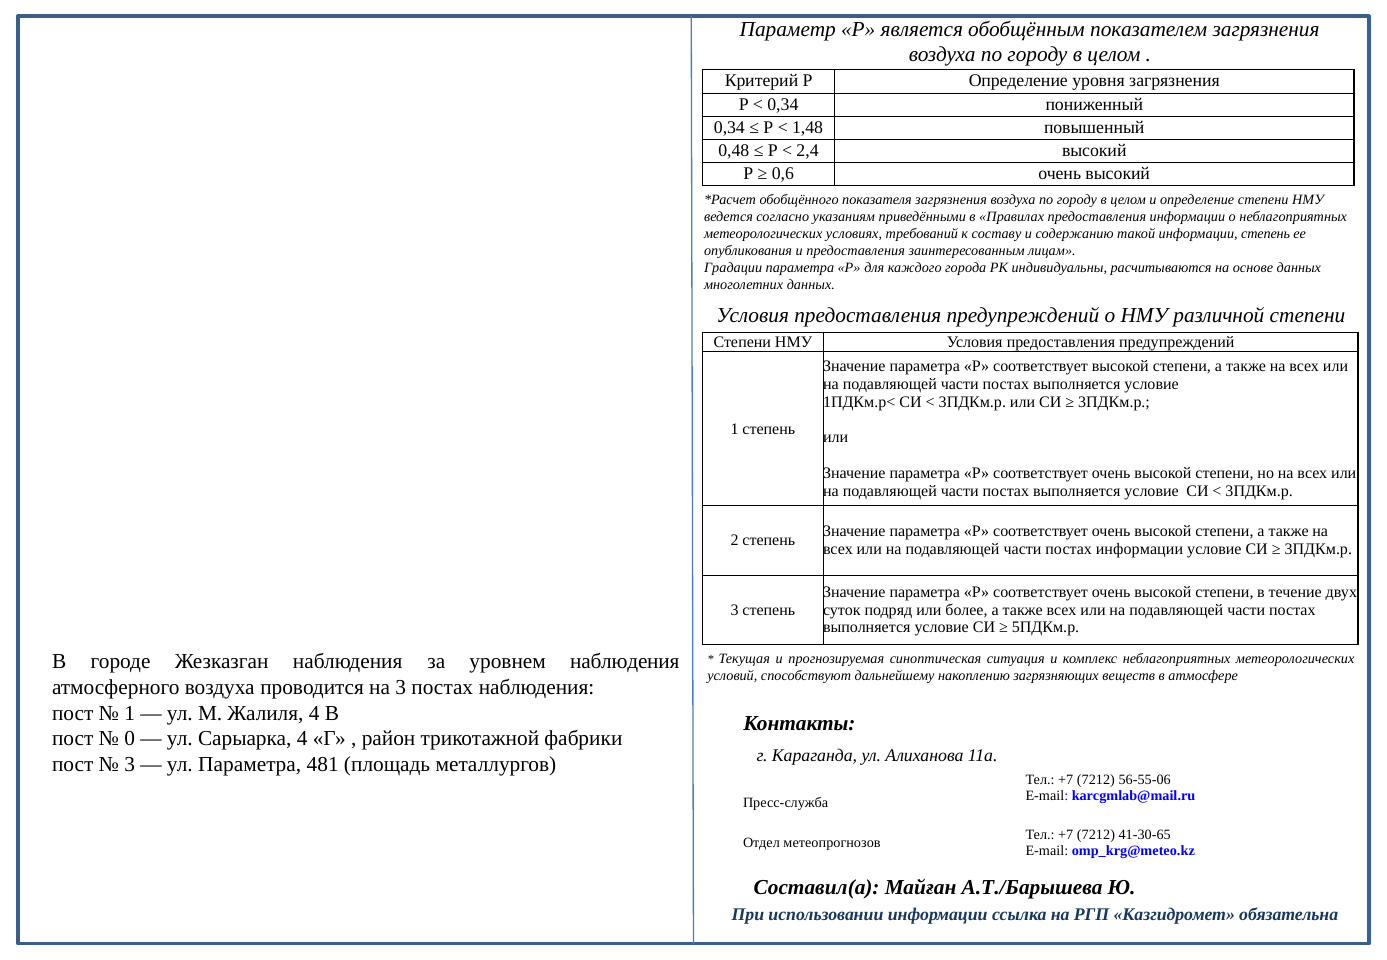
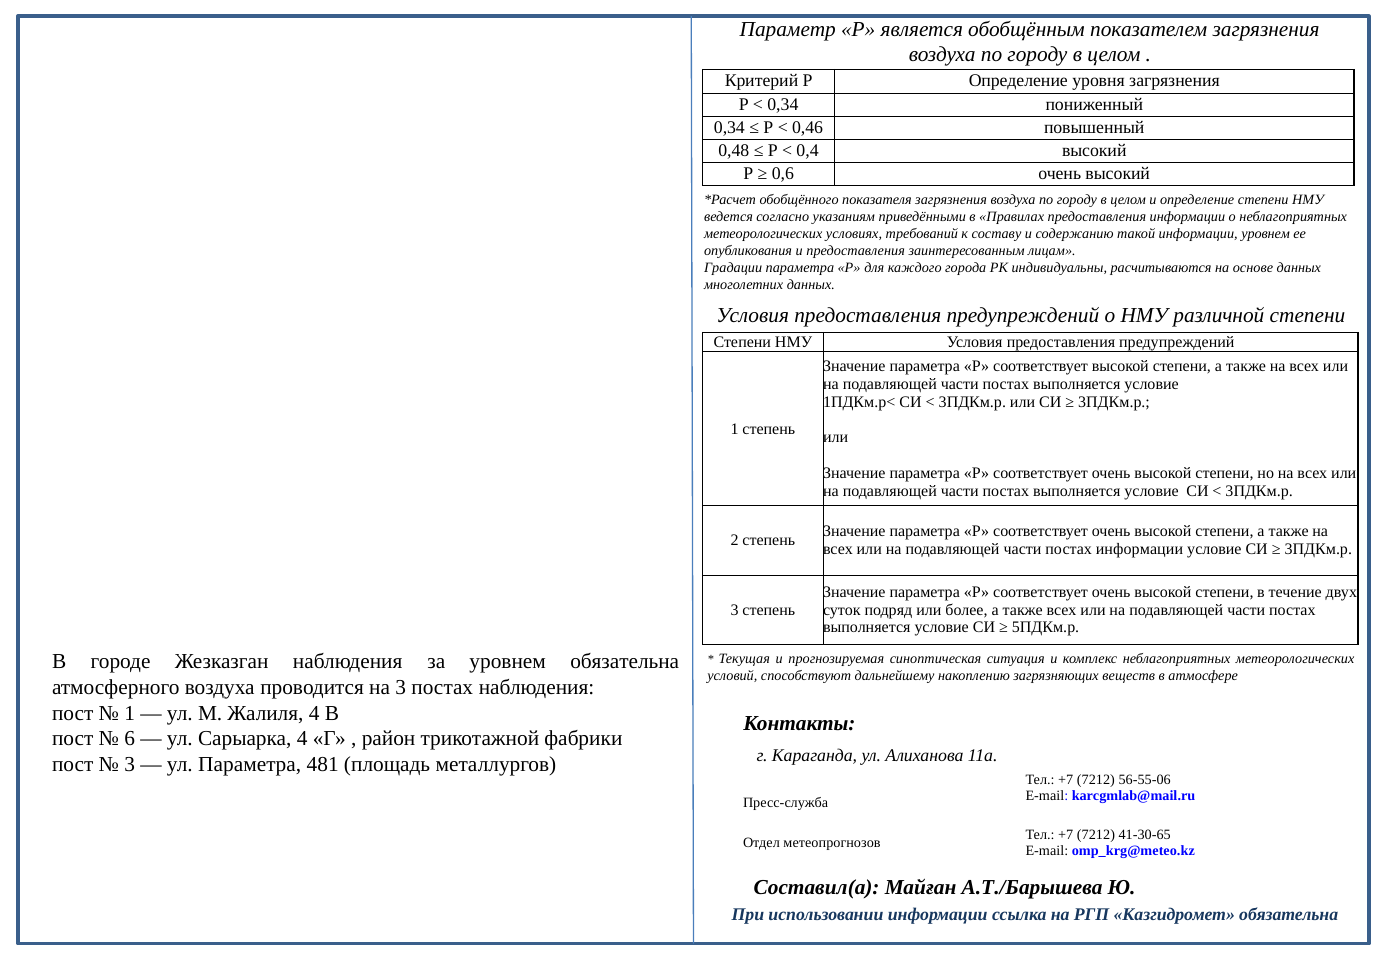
1,48: 1,48 -> 0,46
2,4: 2,4 -> 0,4
информации степень: степень -> уровнем
уровнем наблюдения: наблюдения -> обязательна
0: 0 -> 6
